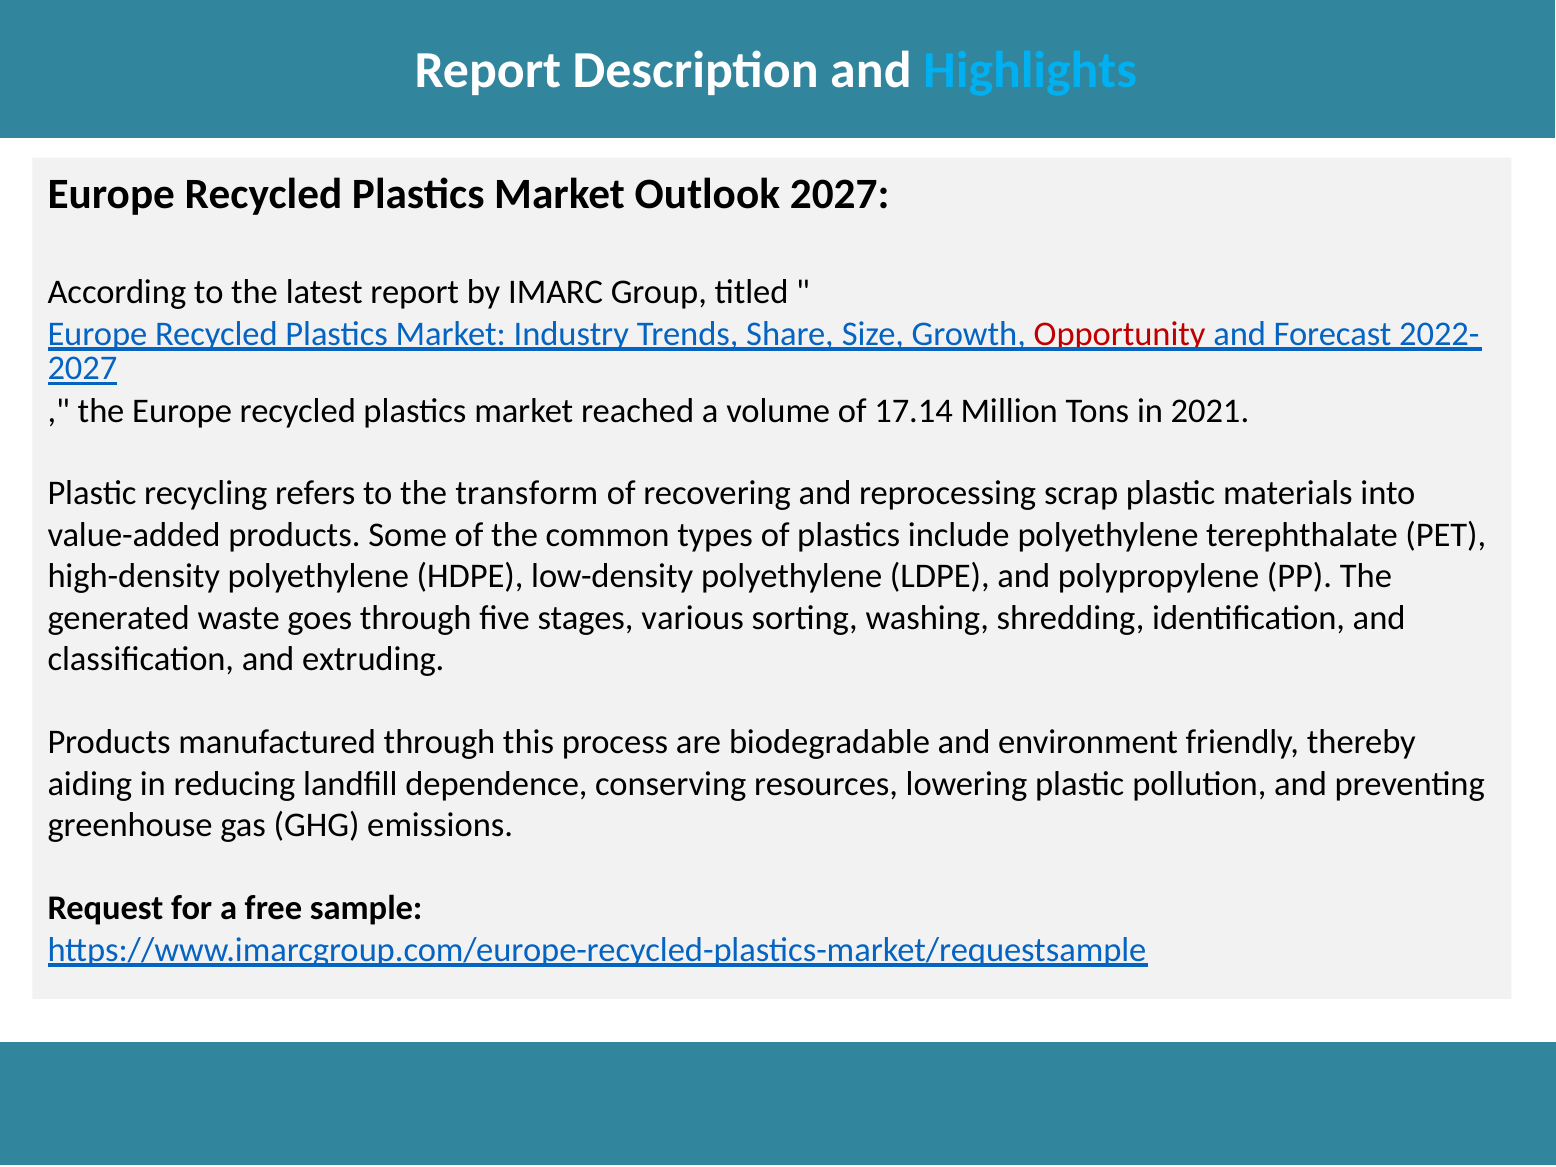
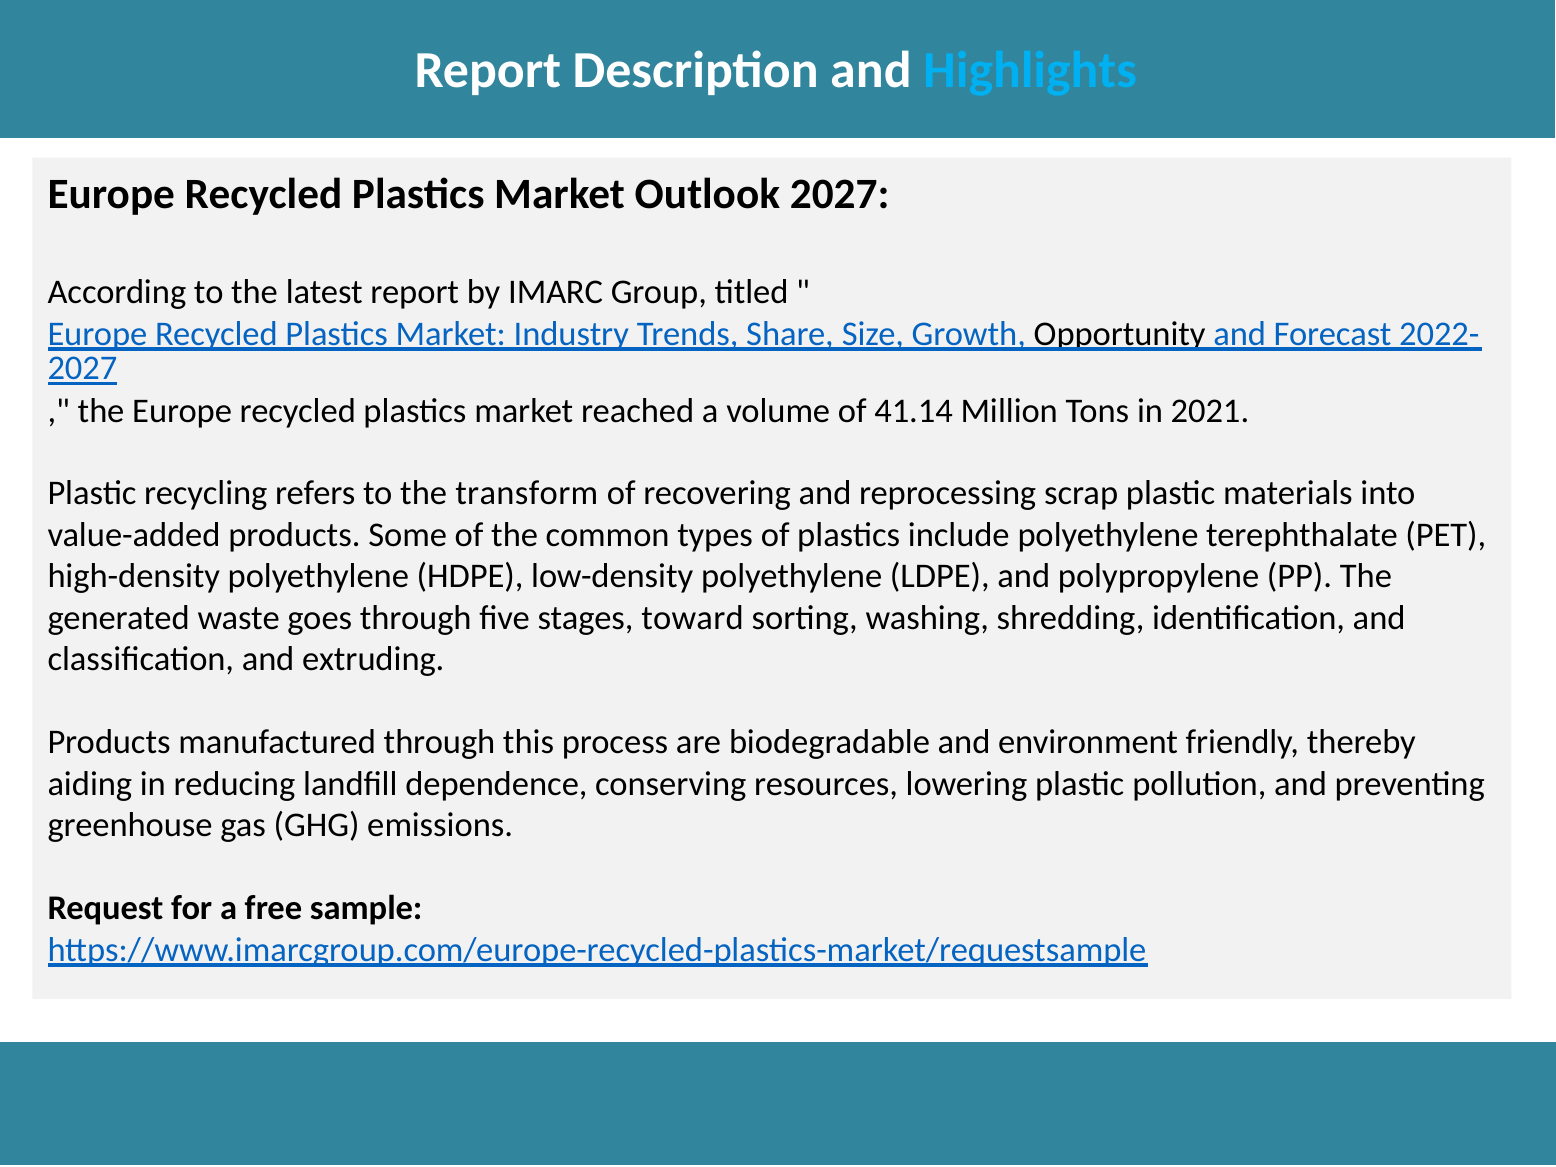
Opportunity colour: red -> black
17.14: 17.14 -> 41.14
various: various -> toward
